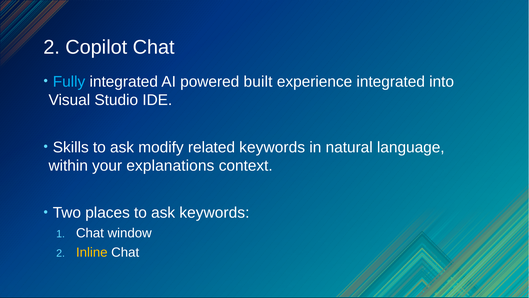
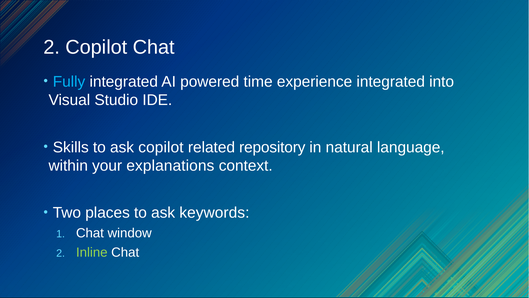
built: built -> time
ask modify: modify -> copilot
related keywords: keywords -> repository
Inline colour: yellow -> light green
